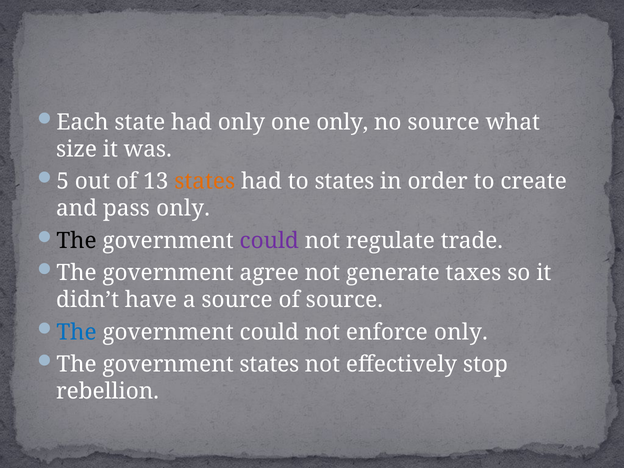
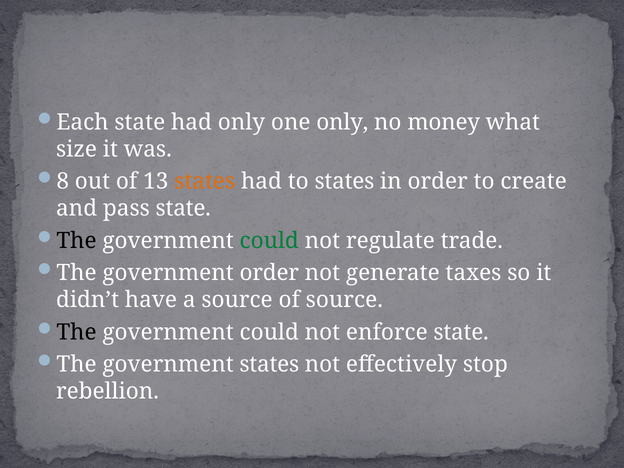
no source: source -> money
5: 5 -> 8
pass only: only -> state
could at (269, 241) colour: purple -> green
government agree: agree -> order
The at (77, 332) colour: blue -> black
enforce only: only -> state
